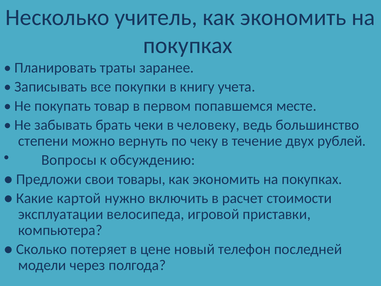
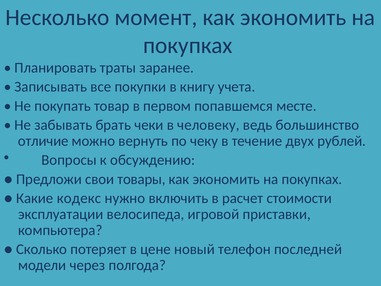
учитель: учитель -> момент
степени: степени -> отличие
картой: картой -> кодекс
